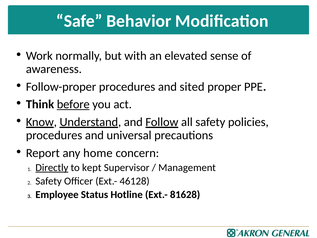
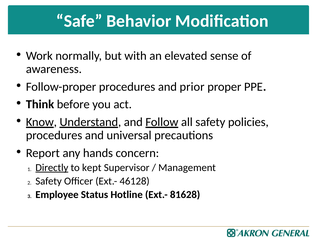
sited: sited -> prior
before underline: present -> none
home: home -> hands
